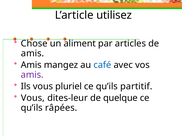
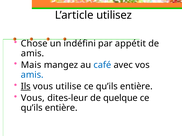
aliment: aliment -> indéfini
articles: articles -> appétit
Amis at (31, 65): Amis -> Mais
amis at (32, 75) colour: purple -> blue
Ils underline: none -> present
pluriel: pluriel -> utilise
partitif at (136, 87): partitif -> entière
râpées at (61, 108): râpées -> entière
